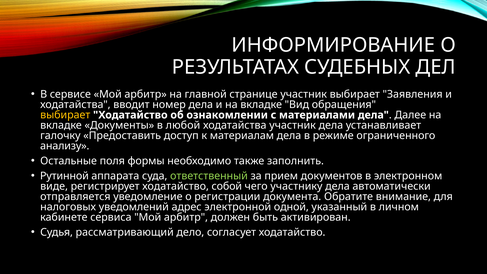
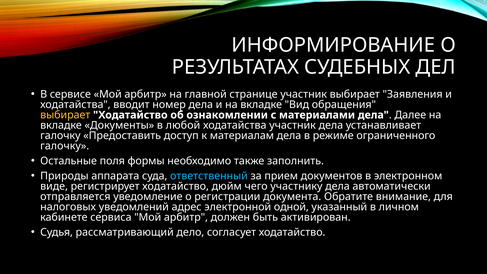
анализу at (65, 146): анализу -> галочку
Рутинной: Рутинной -> Природы
ответственный colour: light green -> light blue
собой: собой -> дюйм
